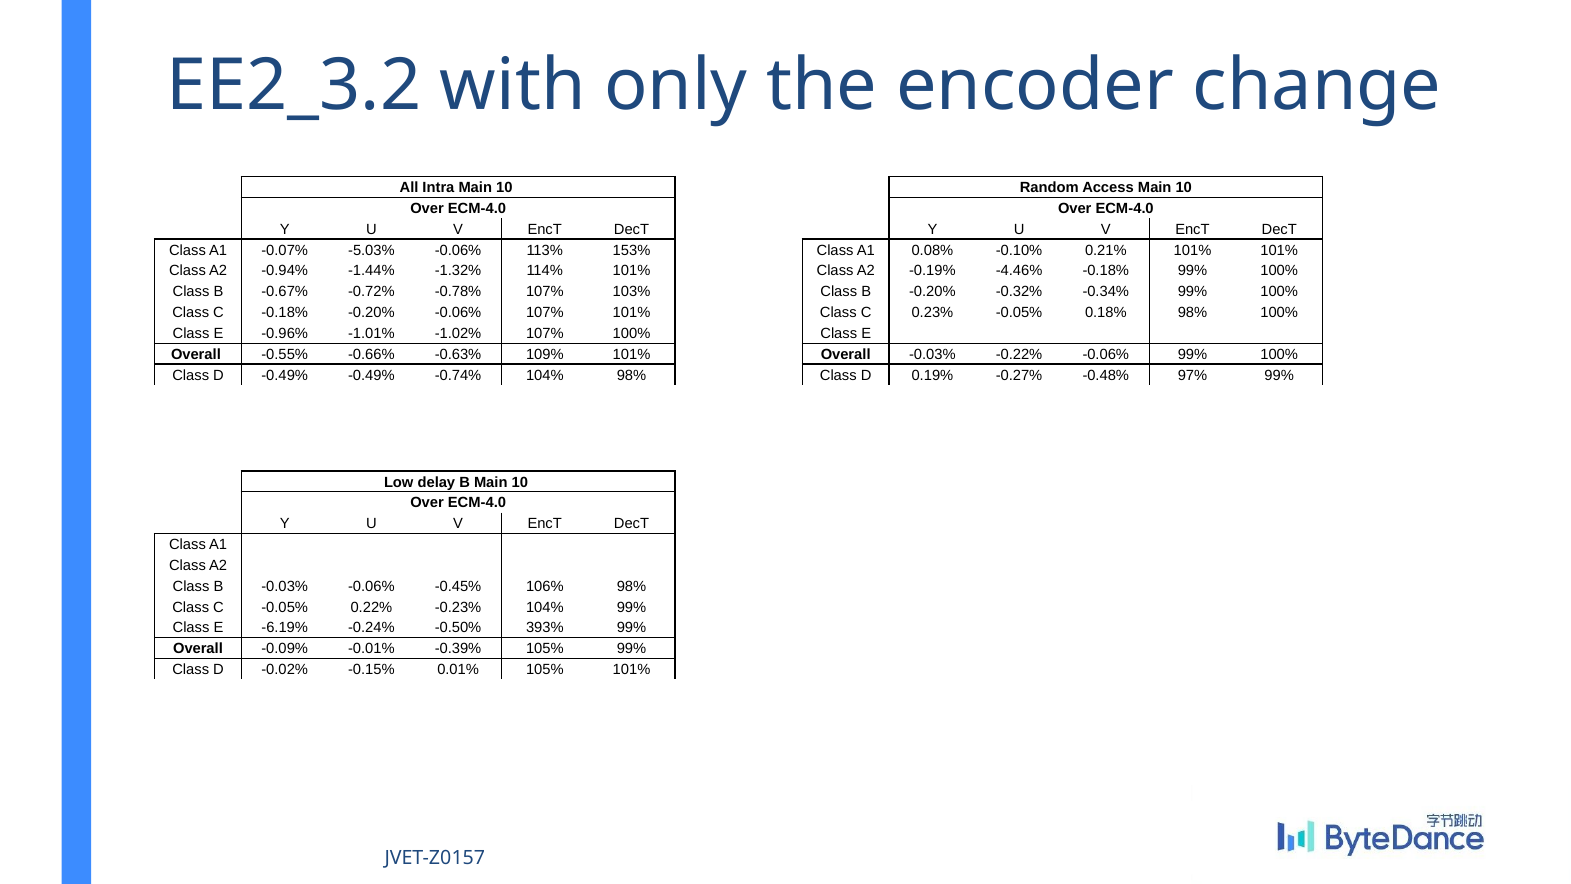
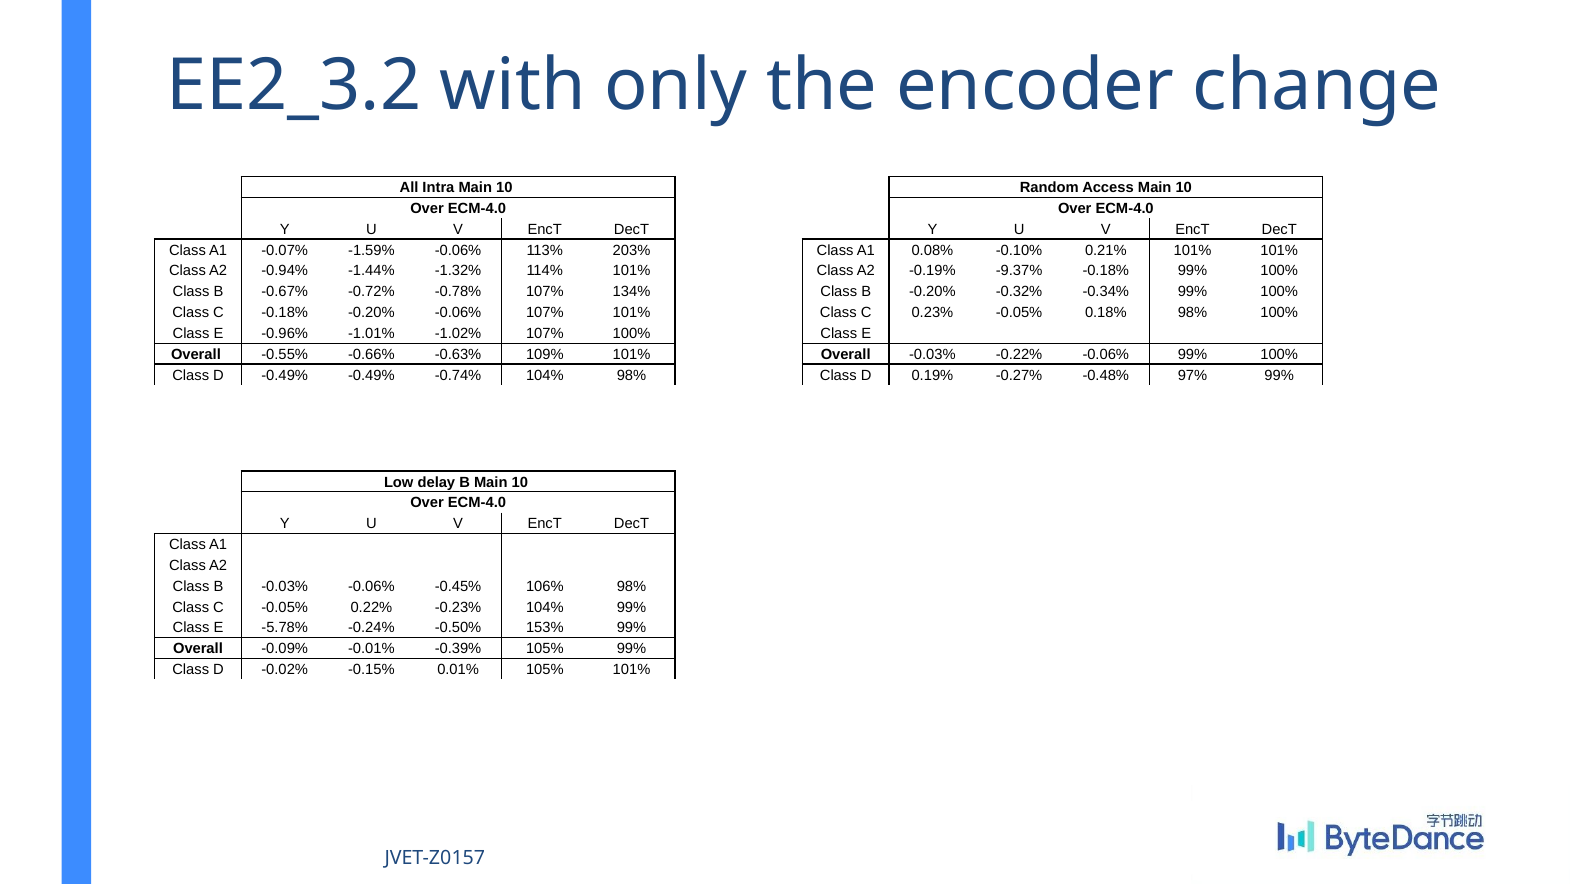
-5.03%: -5.03% -> -1.59%
153%: 153% -> 203%
-4.46%: -4.46% -> -9.37%
103%: 103% -> 134%
-6.19%: -6.19% -> -5.78%
393%: 393% -> 153%
